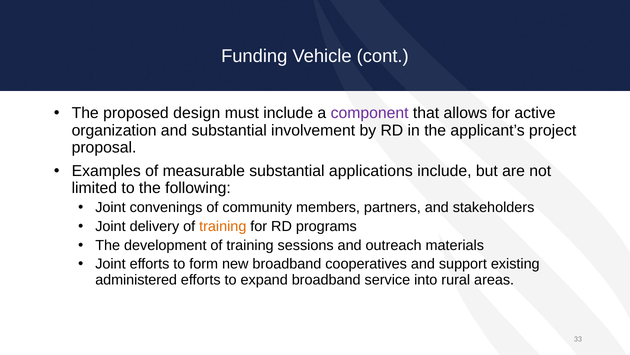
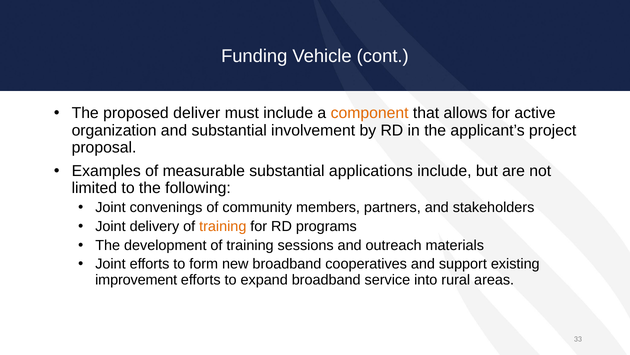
design: design -> deliver
component colour: purple -> orange
administered: administered -> improvement
